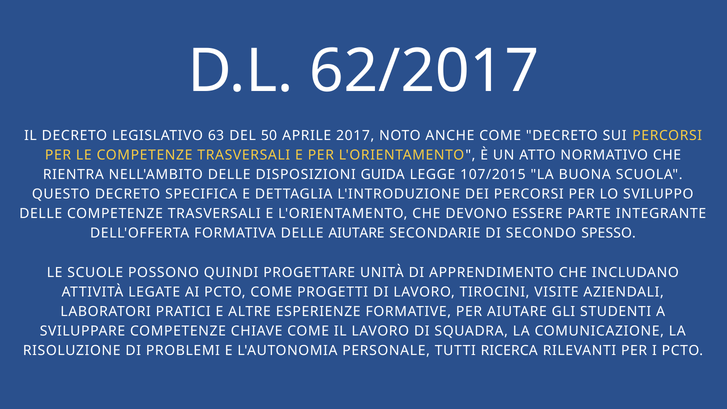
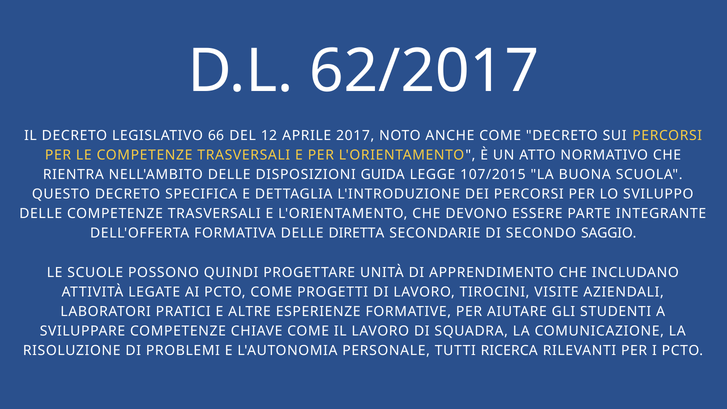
63: 63 -> 66
50: 50 -> 12
DELLE AIUTARE: AIUTARE -> DIRETTA
SPESSO: SPESSO -> SAGGIO
